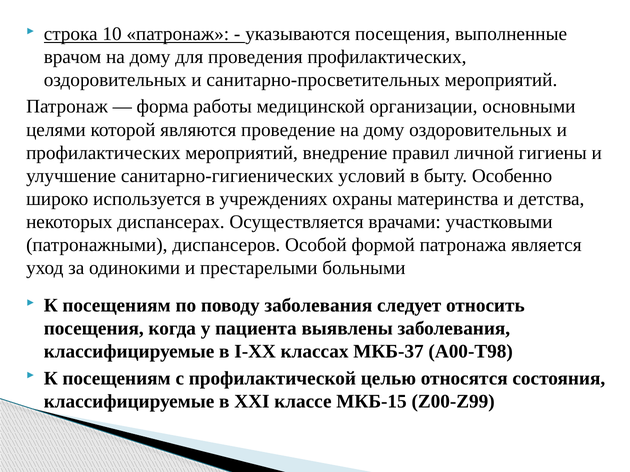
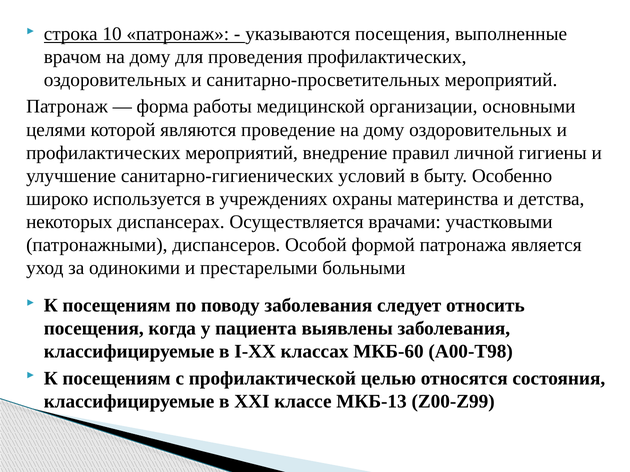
МКБ-37: МКБ-37 -> МКБ-60
МКБ-15: МКБ-15 -> МКБ-13
